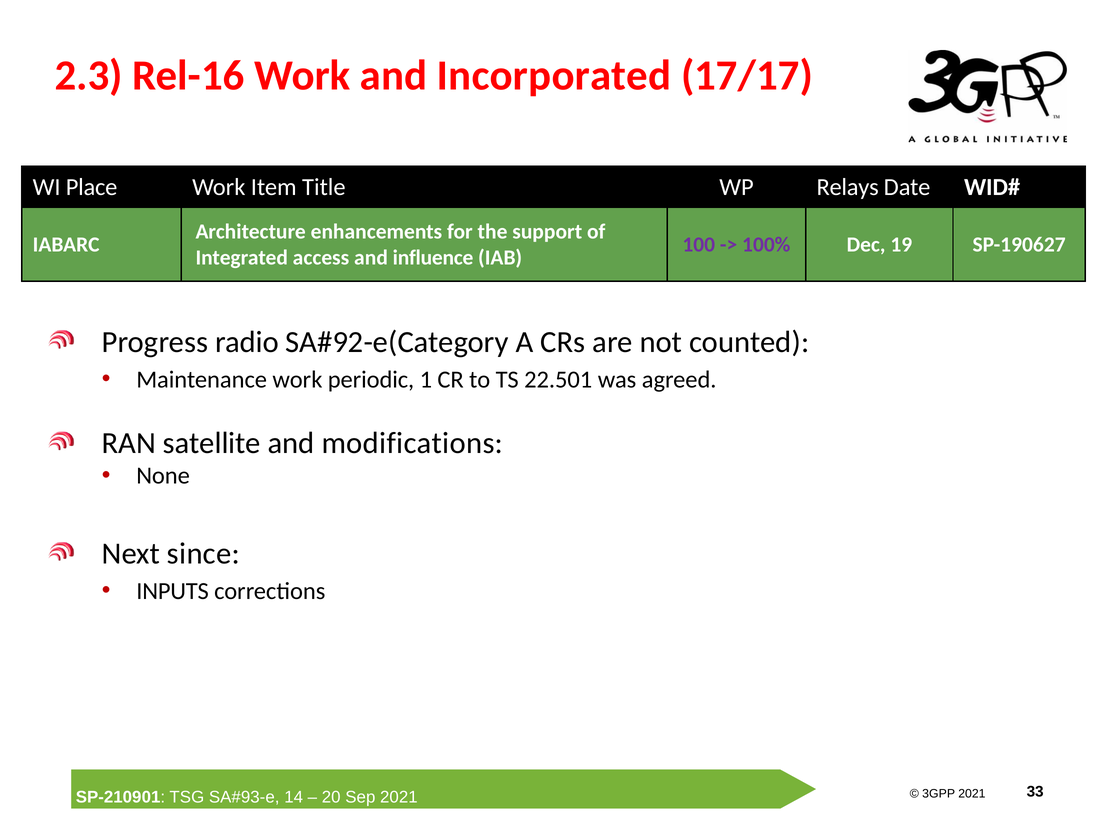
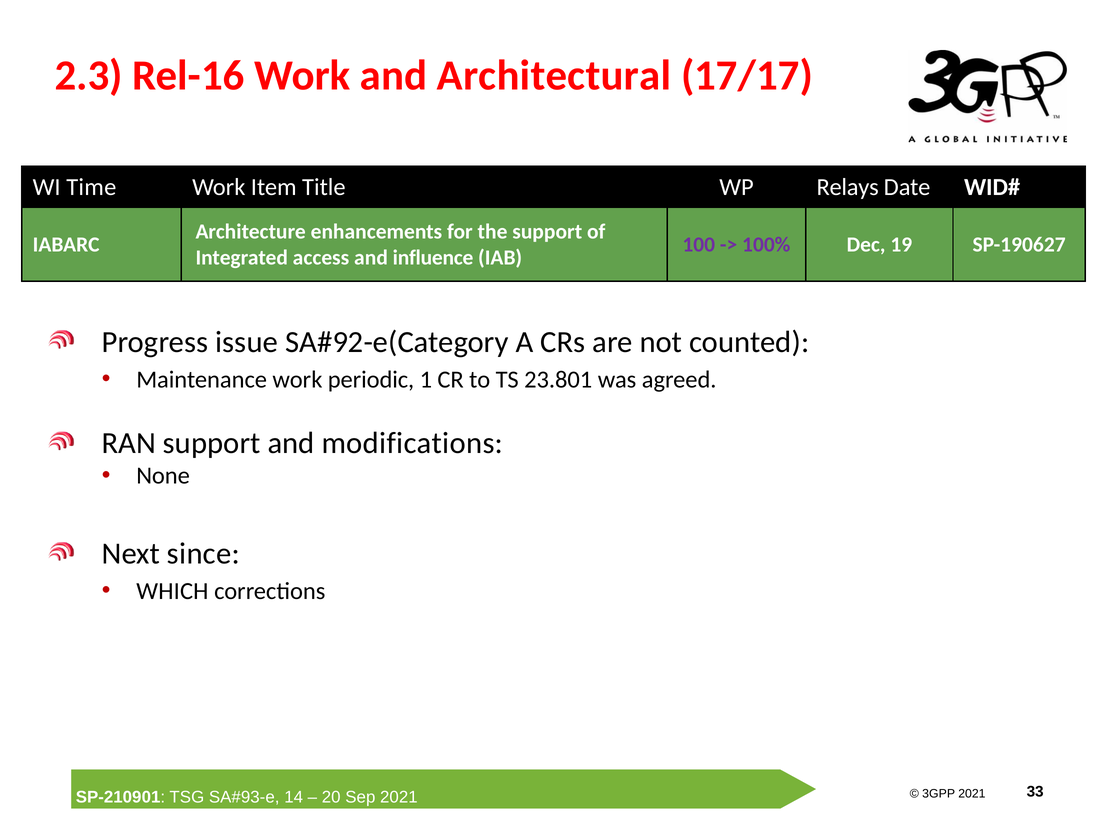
Incorporated: Incorporated -> Architectural
Place: Place -> Time
radio: radio -> issue
22.501: 22.501 -> 23.801
RAN satellite: satellite -> support
INPUTS: INPUTS -> WHICH
